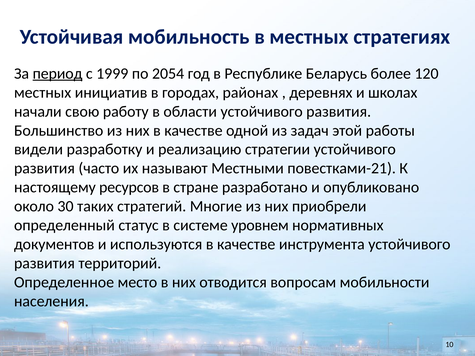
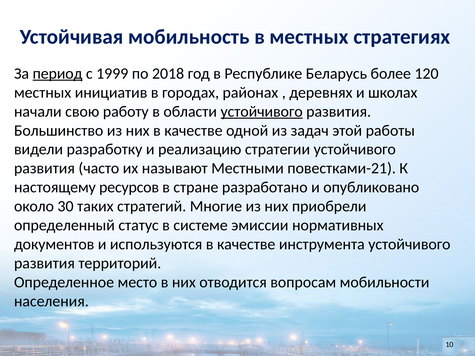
2054: 2054 -> 2018
устойчивого at (262, 112) underline: none -> present
уровнем: уровнем -> эмиссии
